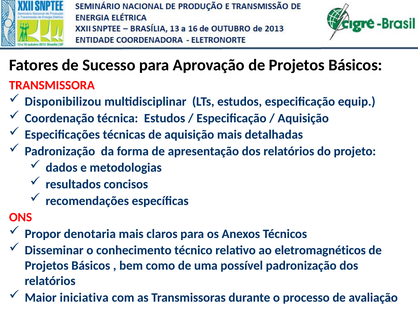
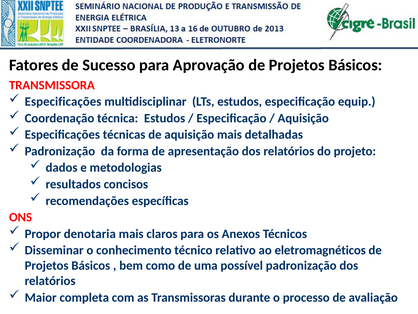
Disponibilizou at (63, 102): Disponibilizou -> Especificações
iniciativa: iniciativa -> completa
